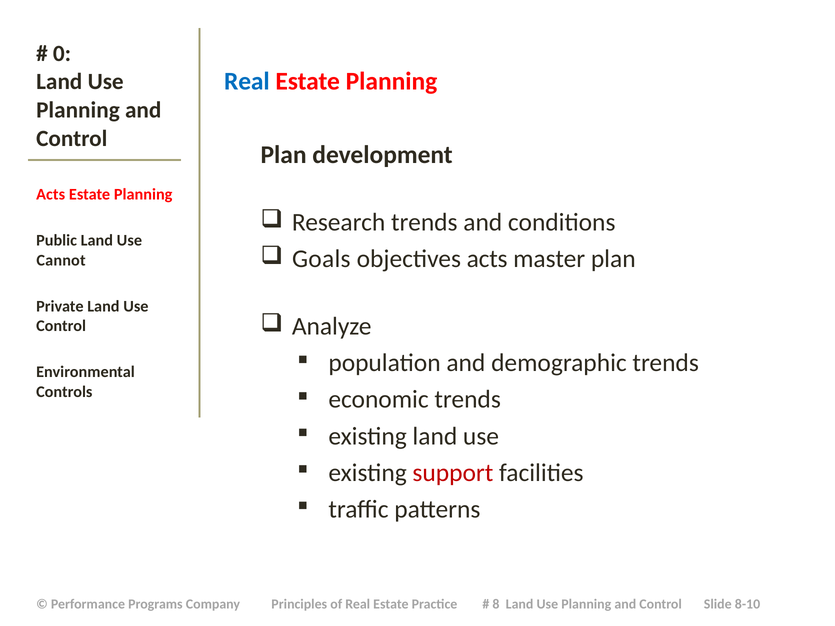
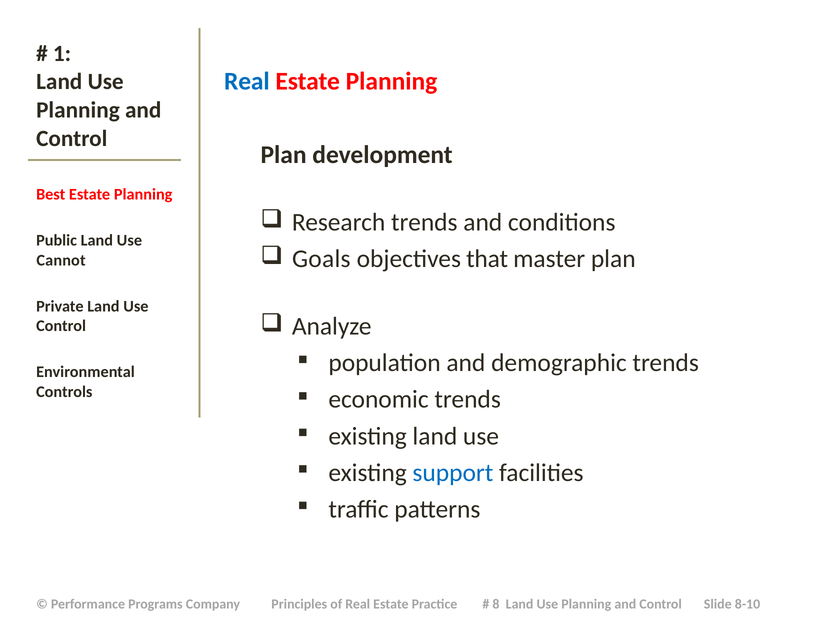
0: 0 -> 1
Acts at (51, 195): Acts -> Best
objectives acts: acts -> that
support colour: red -> blue
